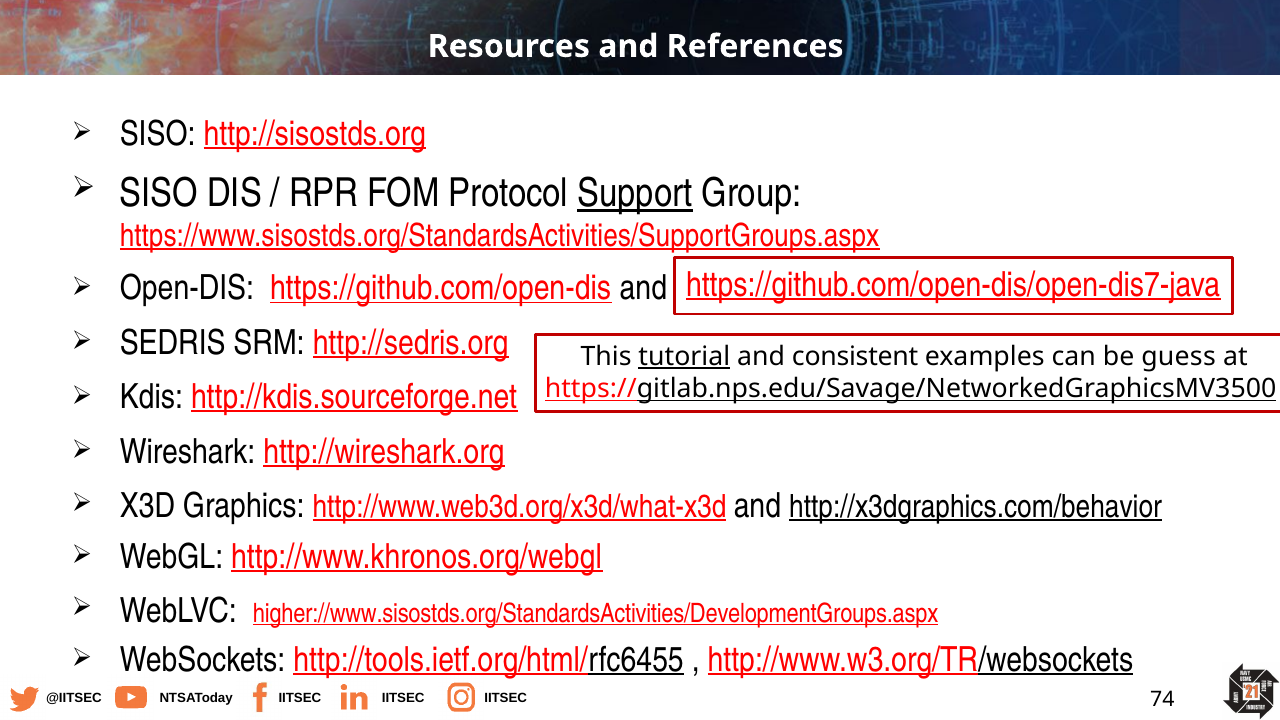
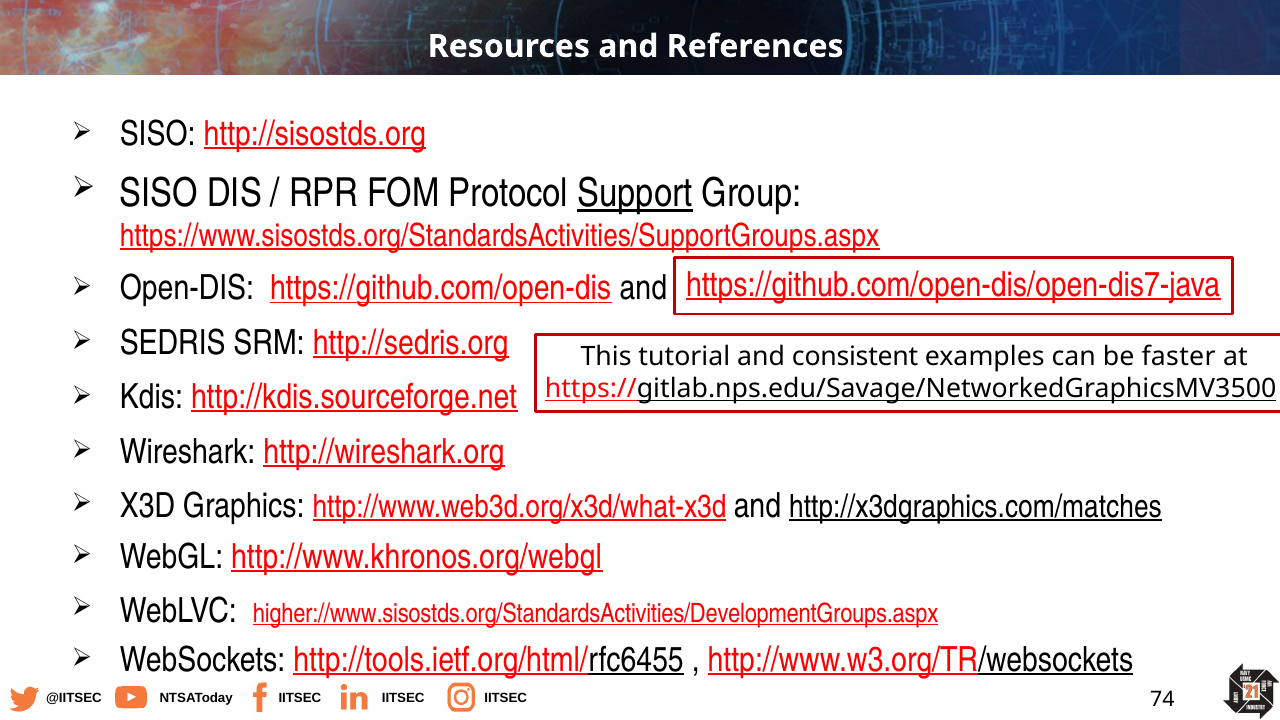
tutorial underline: present -> none
guess: guess -> faster
http://x3dgraphics.com/behavior: http://x3dgraphics.com/behavior -> http://x3dgraphics.com/matches
